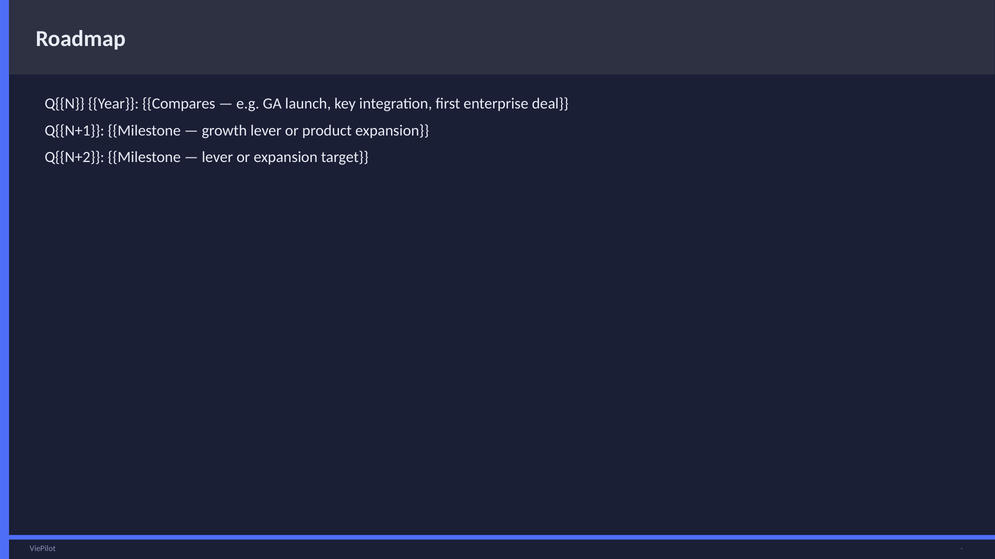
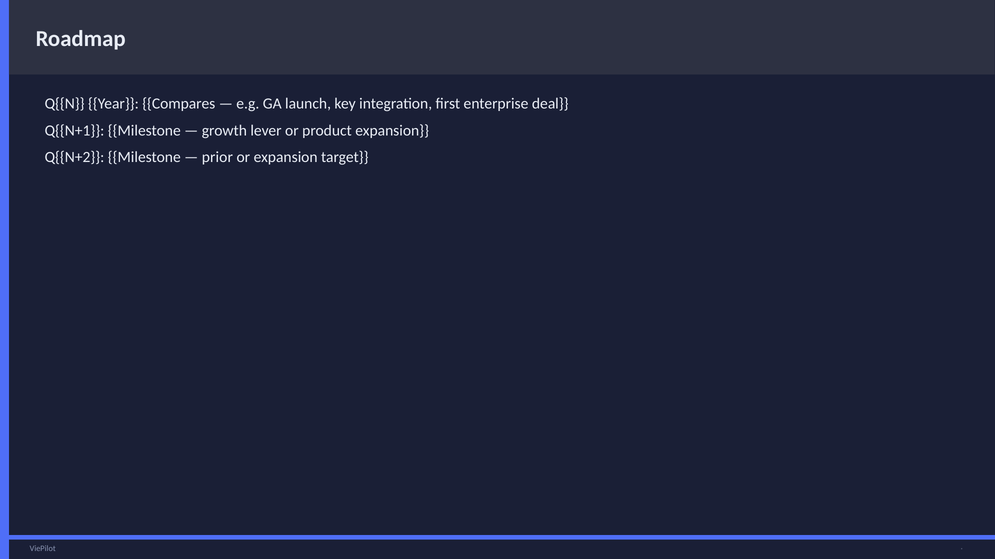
lever at (217, 157): lever -> prior
